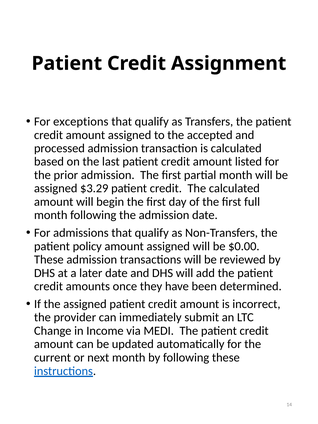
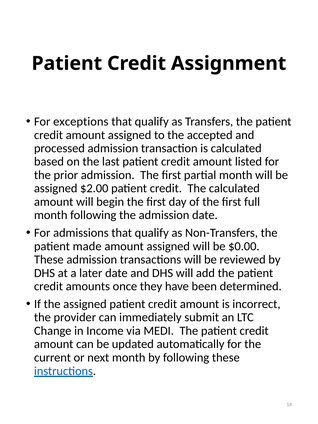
$3.29: $3.29 -> $2.00
policy: policy -> made
